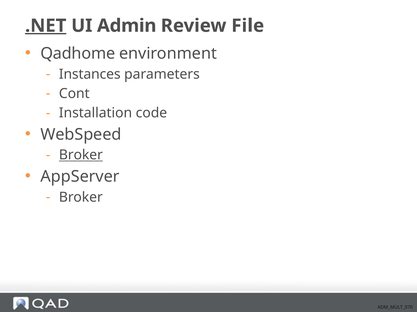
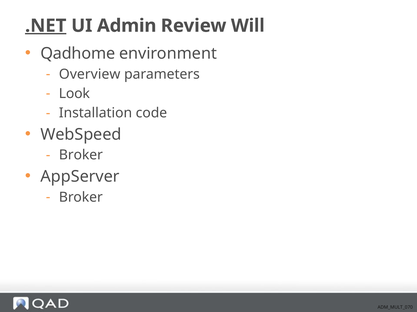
File: File -> Will
Instances: Instances -> Overview
Cont: Cont -> Look
Broker at (81, 155) underline: present -> none
